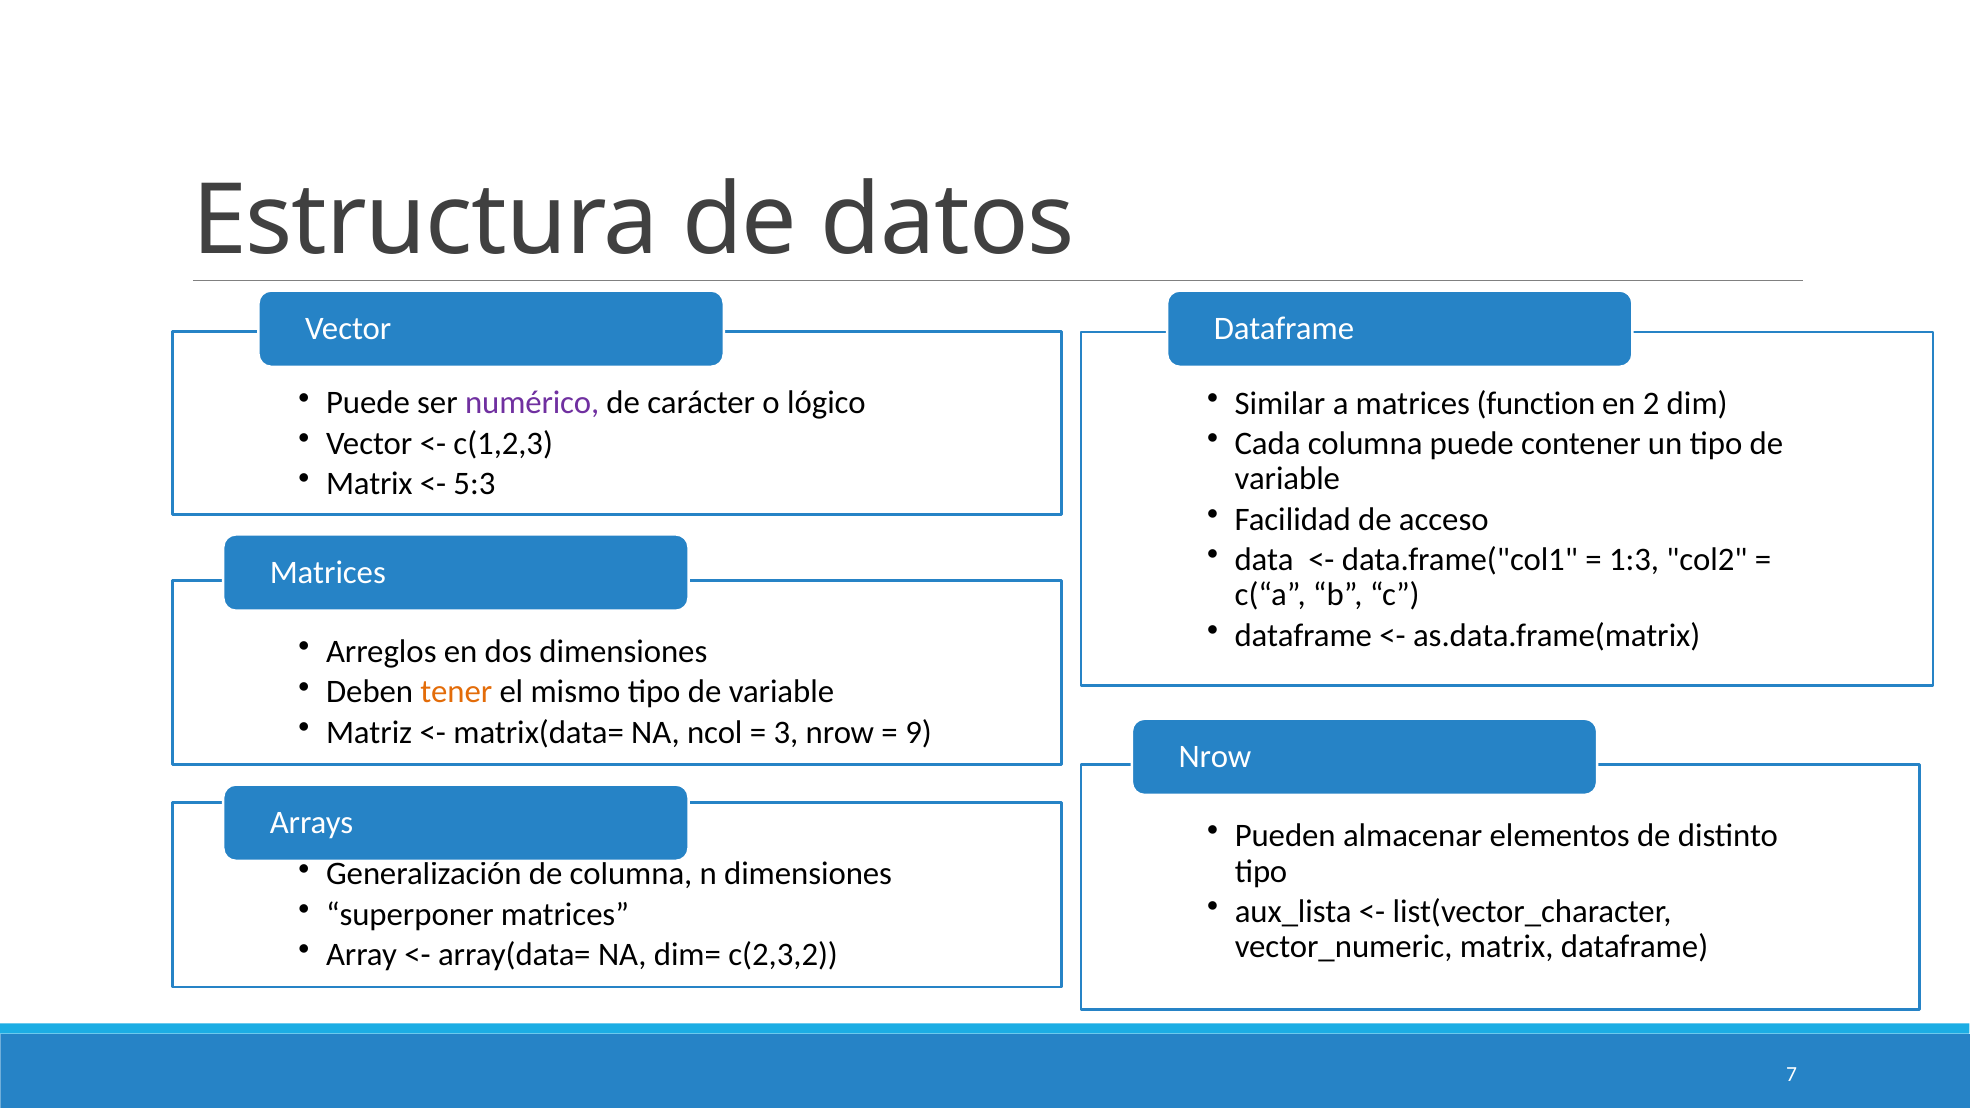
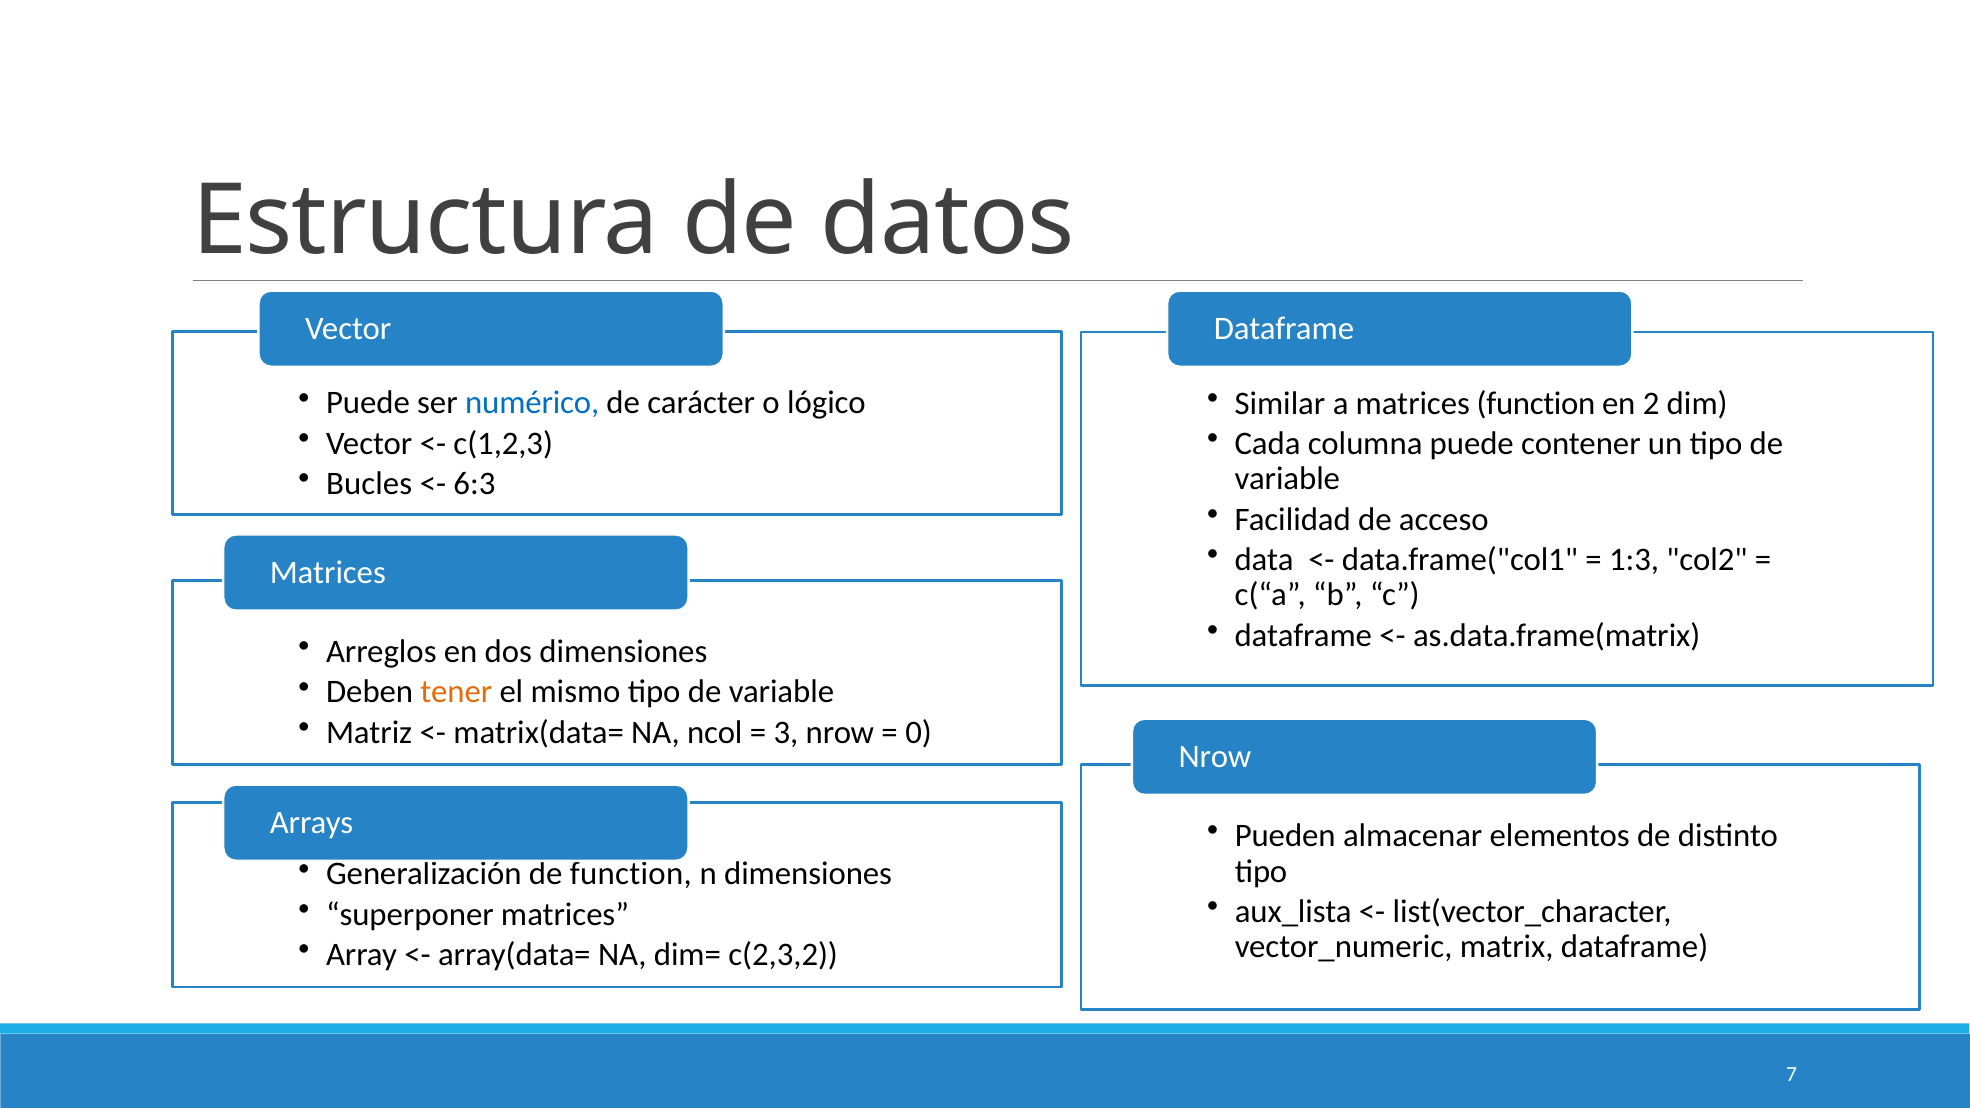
numérico colour: purple -> blue
Matrix at (369, 484): Matrix -> Bucles
5:3: 5:3 -> 6:3
9: 9 -> 0
de columna: columna -> function
